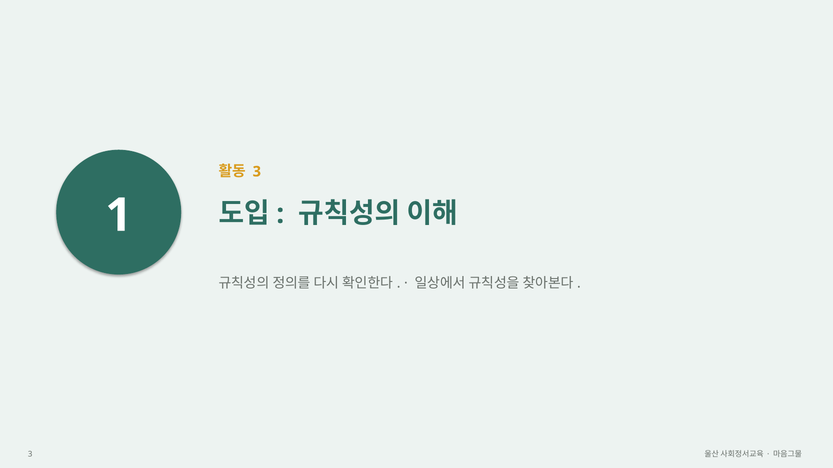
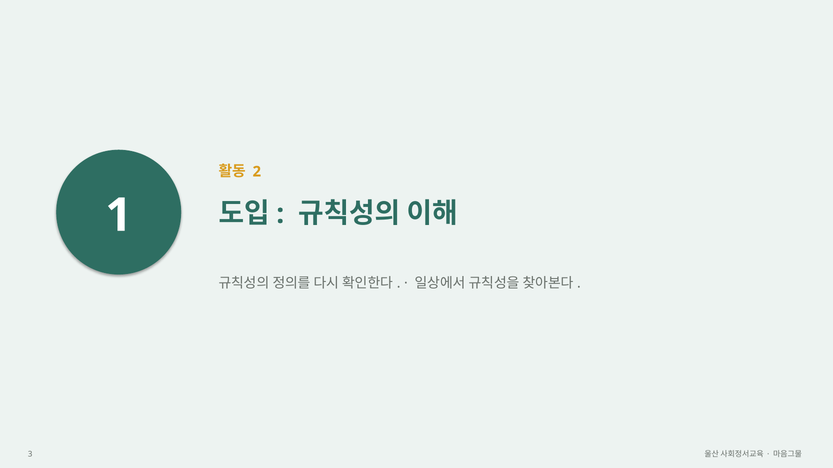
3 at (257, 172): 3 -> 2
